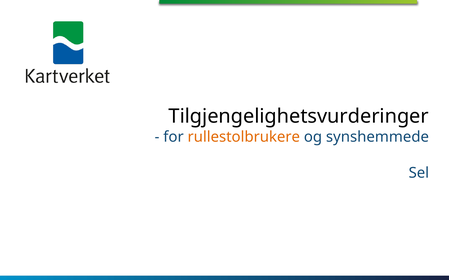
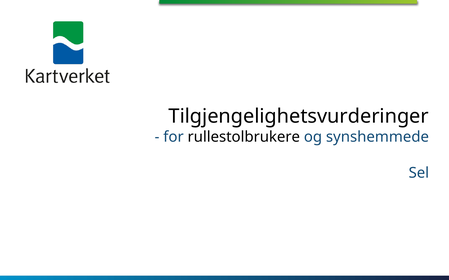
rullestolbrukere colour: orange -> black
